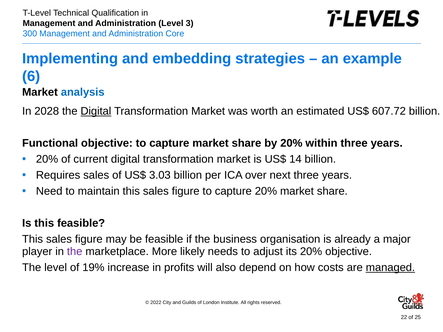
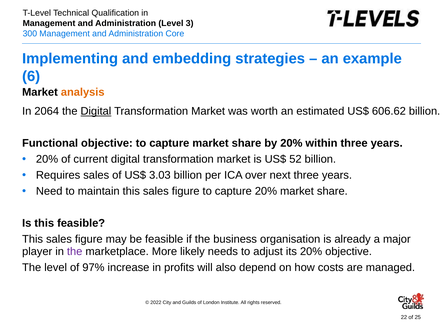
analysis colour: blue -> orange
2028: 2028 -> 2064
607.72: 607.72 -> 606.62
14: 14 -> 52
19%: 19% -> 97%
managed underline: present -> none
